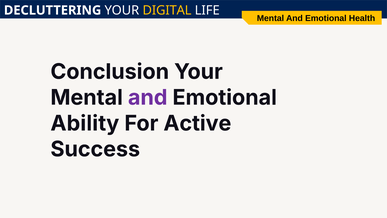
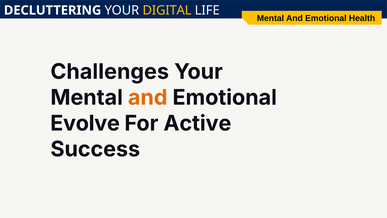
Conclusion: Conclusion -> Challenges
and at (148, 97) colour: purple -> orange
Ability: Ability -> Evolve
